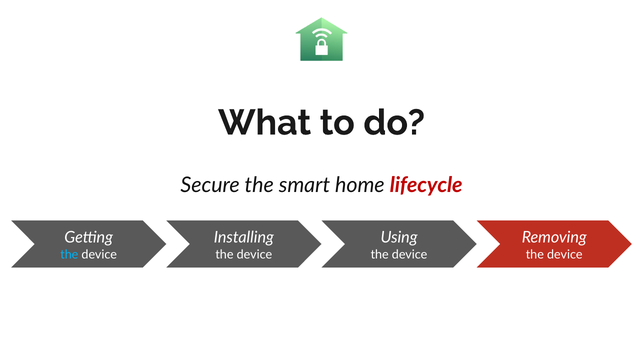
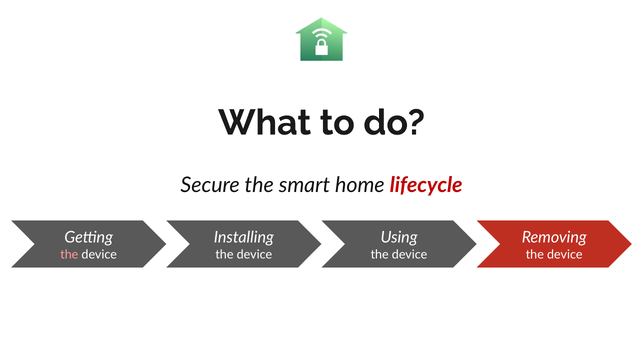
the at (69, 254) colour: light blue -> pink
